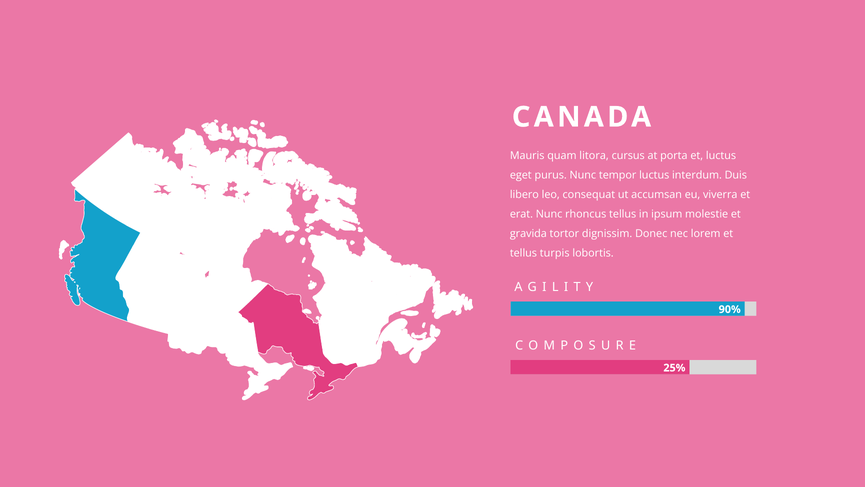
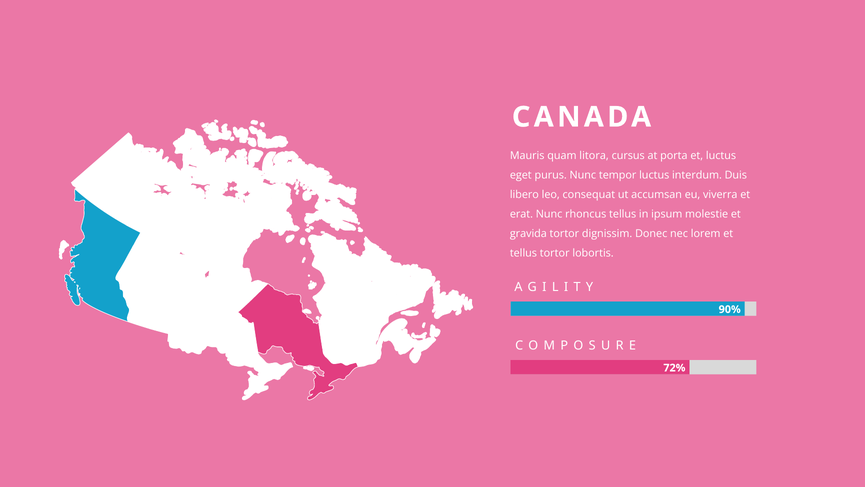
tellus turpis: turpis -> tortor
25%: 25% -> 72%
